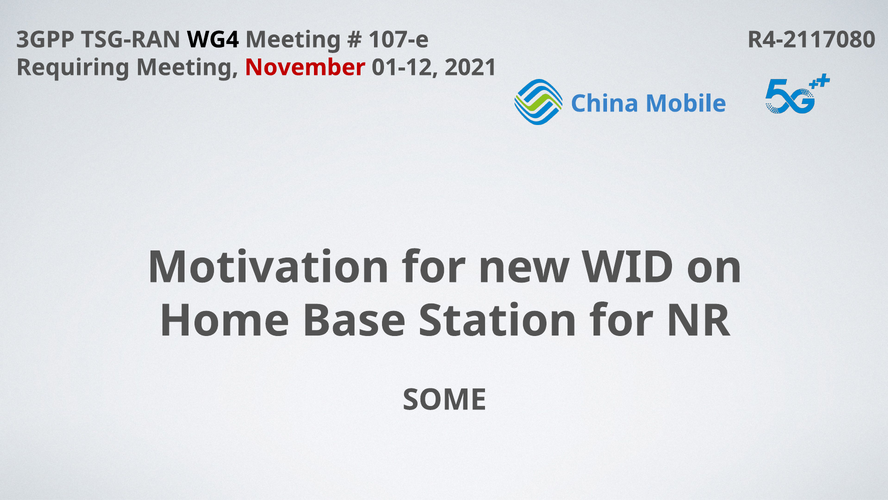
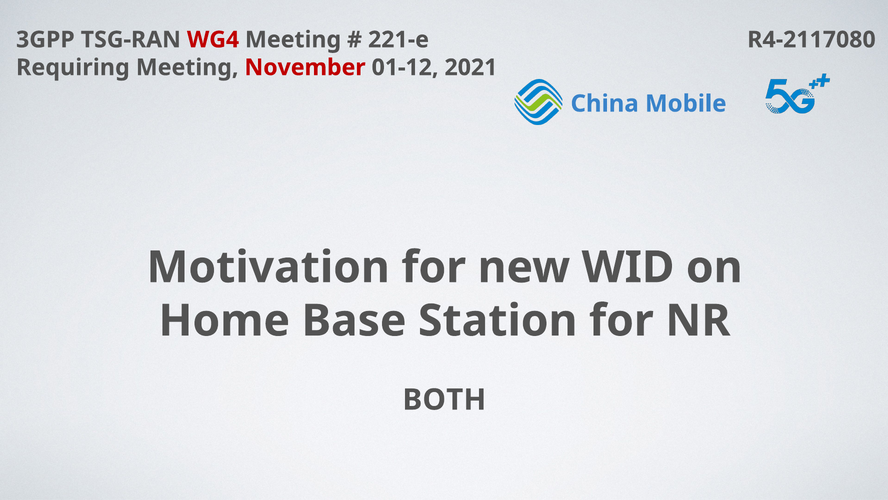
WG4 colour: black -> red
107-e: 107-e -> 221-e
SOME: SOME -> BOTH
